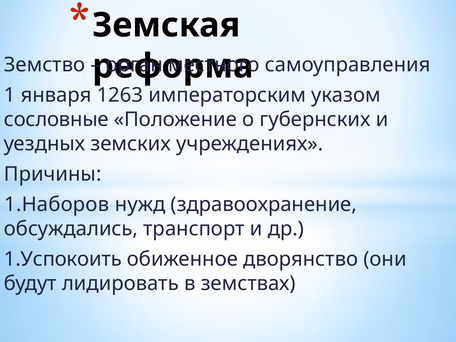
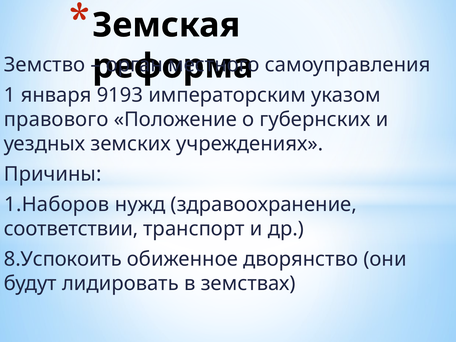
1263: 1263 -> 9193
сословные: сословные -> правового
обсуждались: обсуждались -> соответствии
1.Успокоить: 1.Успокоить -> 8.Успокоить
